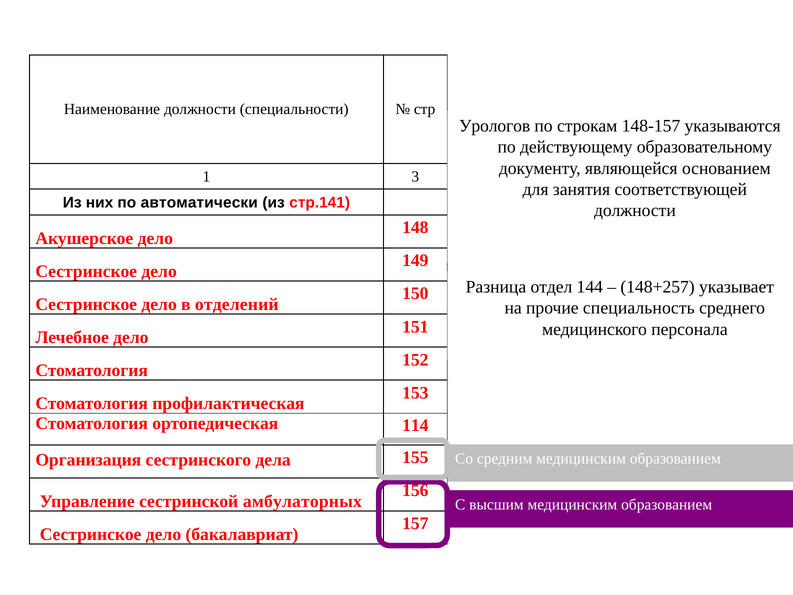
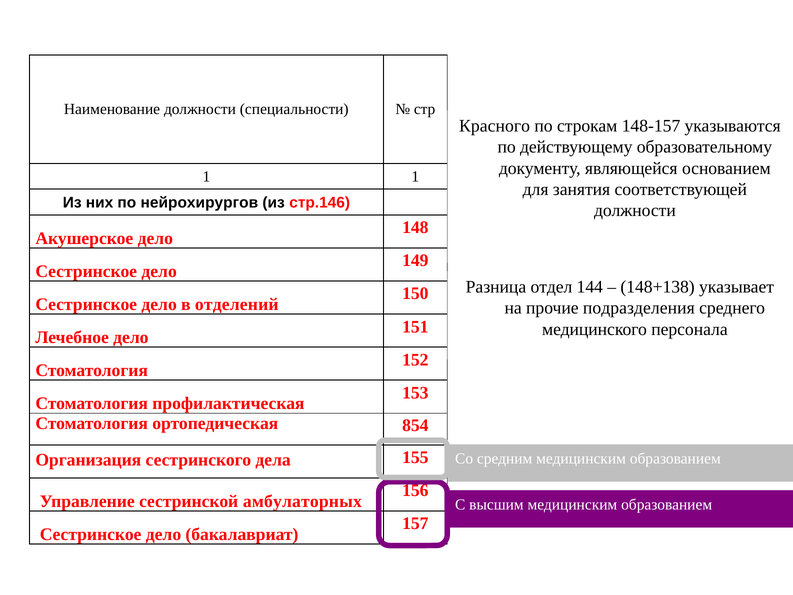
Урологов: Урологов -> Красного
1 3: 3 -> 1
автоматически: автоматически -> нейрохирургов
стр.141: стр.141 -> стр.146
148+257: 148+257 -> 148+138
специальность: специальность -> подразделения
114: 114 -> 854
